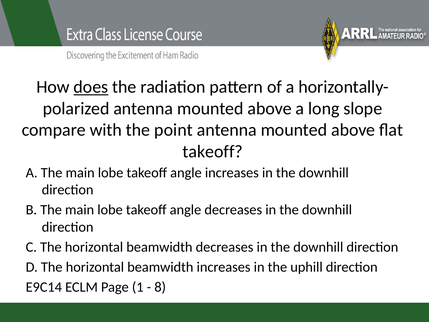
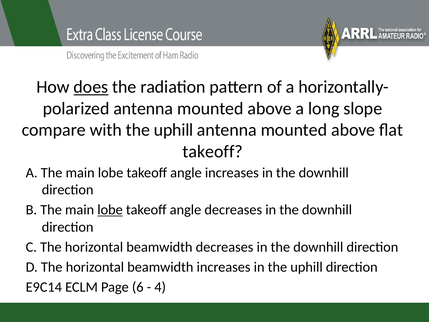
with the point: point -> uphill
lobe at (110, 210) underline: none -> present
1: 1 -> 6
8: 8 -> 4
